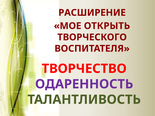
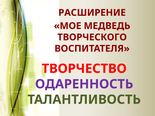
ОТКРЫТЬ: ОТКРЫТЬ -> МЕДВЕДЬ
